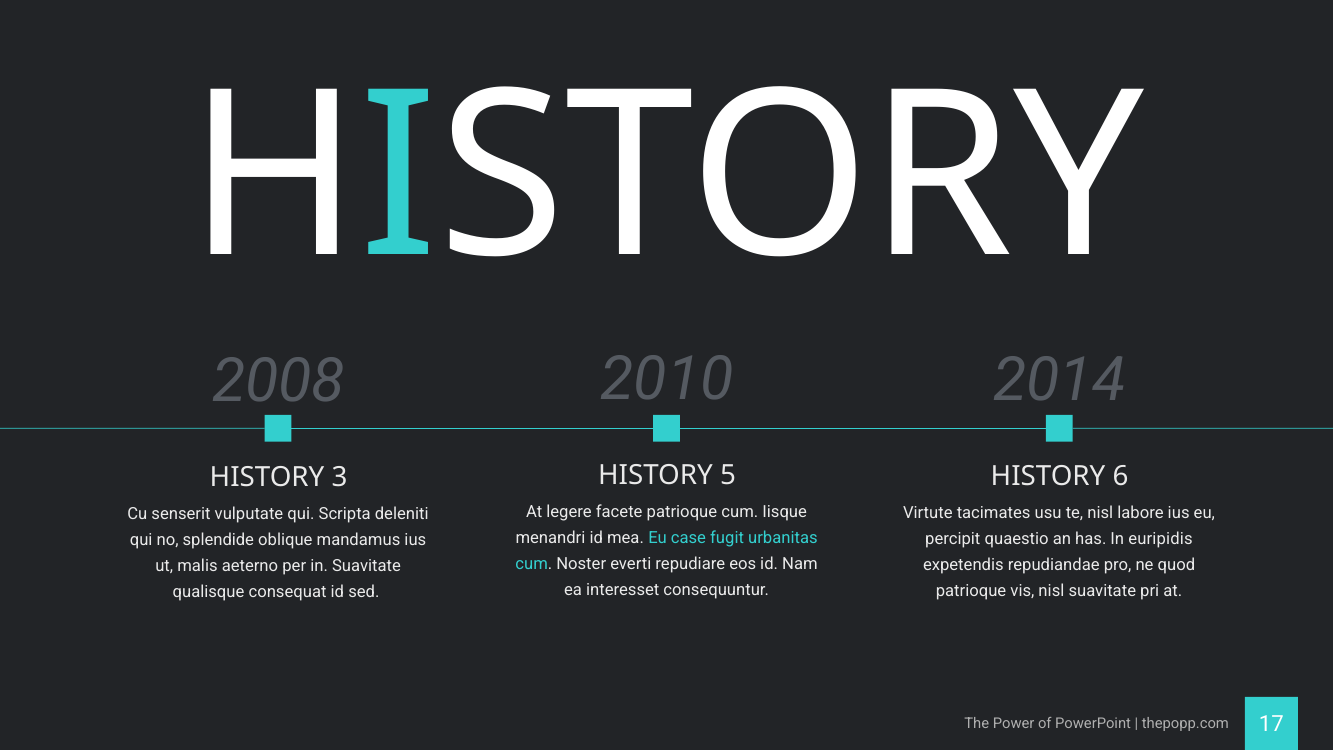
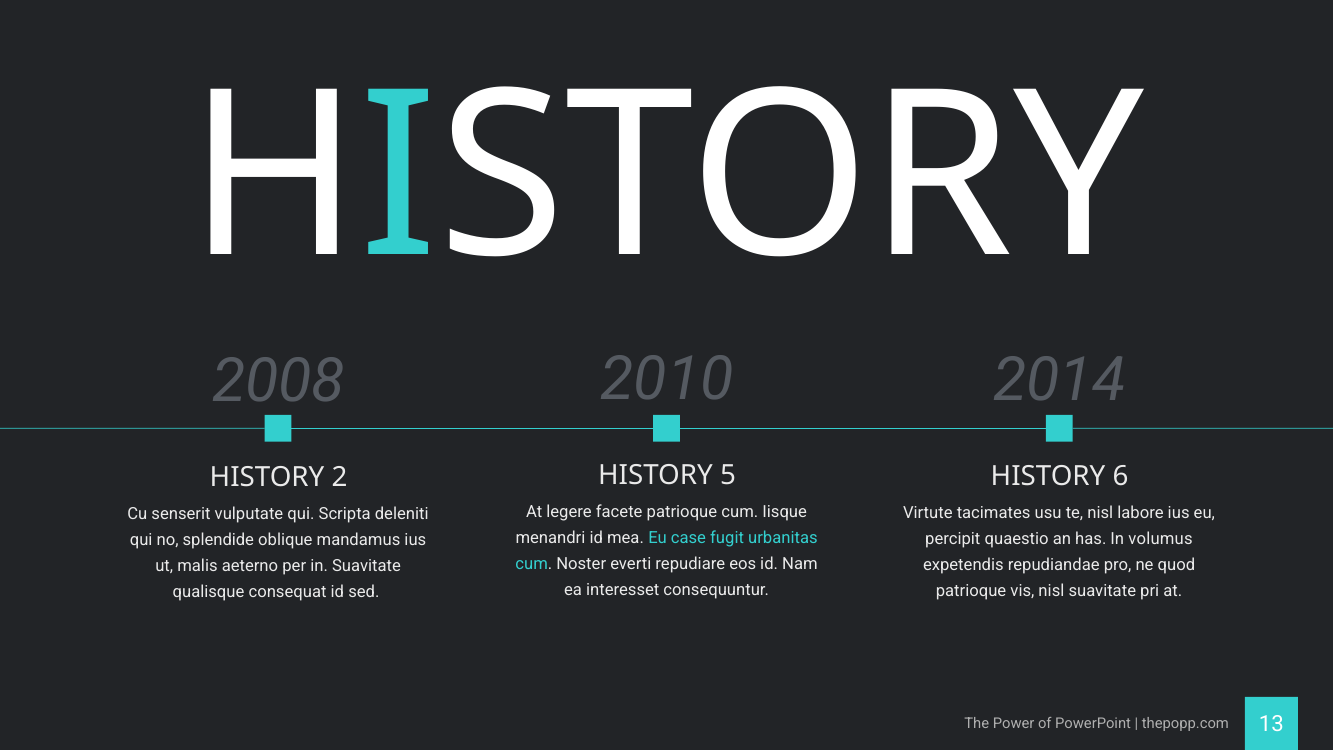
3: 3 -> 2
euripidis: euripidis -> volumus
17: 17 -> 13
